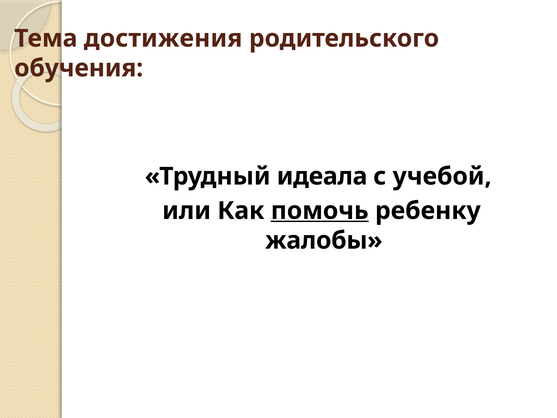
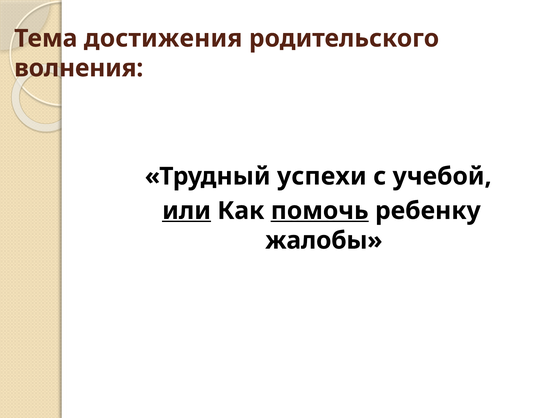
обучения: обучения -> волнения
идеала: идеала -> успехи
или underline: none -> present
